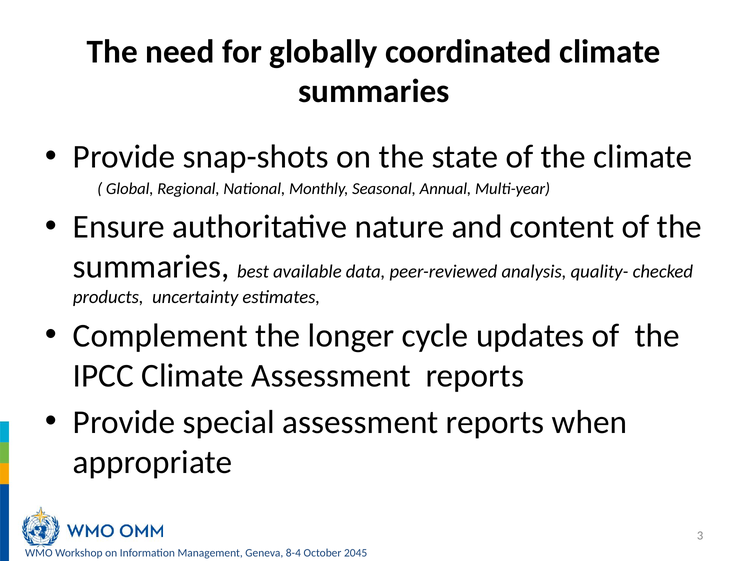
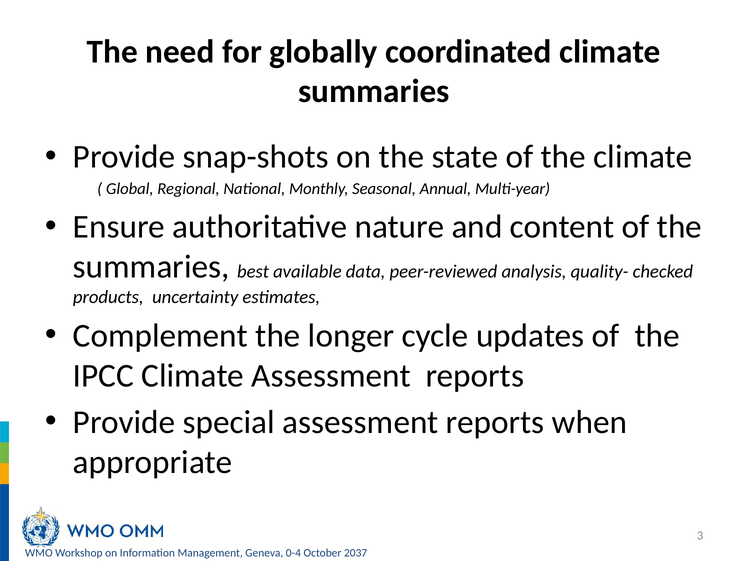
8-4: 8-4 -> 0-4
2045: 2045 -> 2037
